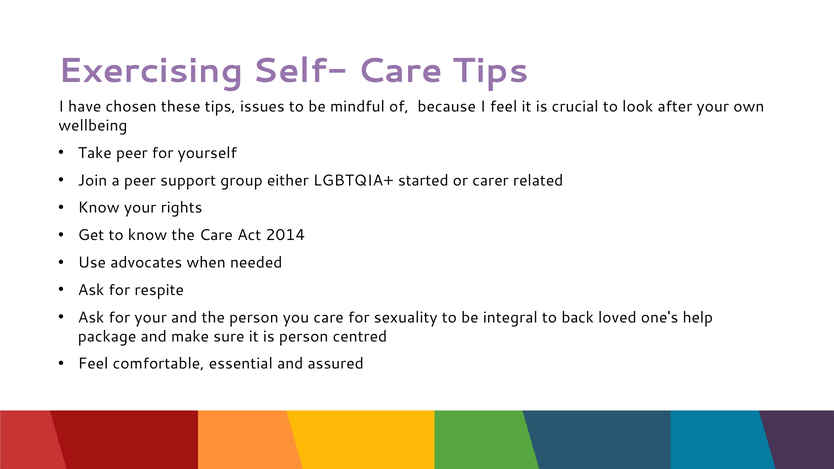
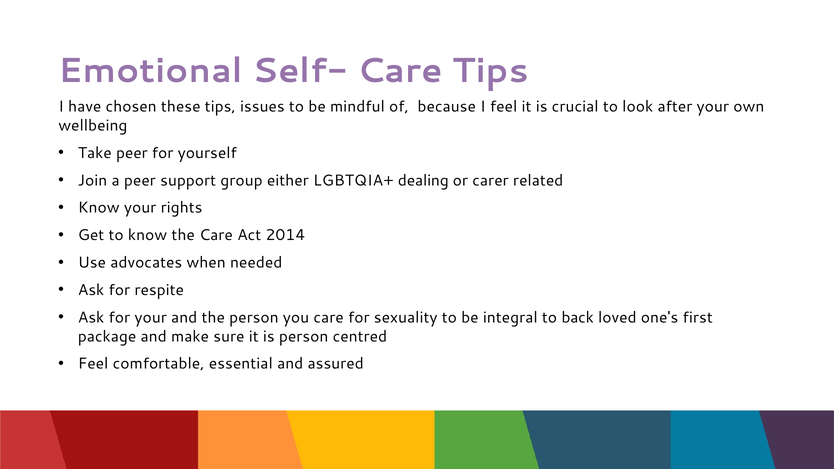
Exercising: Exercising -> Emotional
started: started -> dealing
help: help -> first
